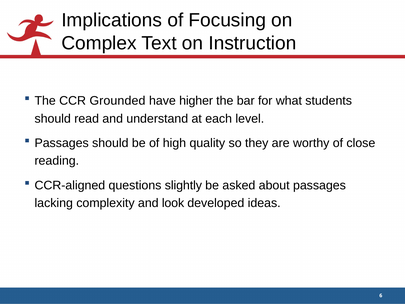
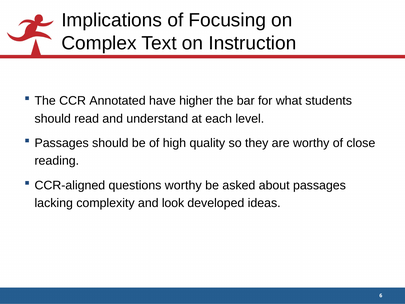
Grounded: Grounded -> Annotated
questions slightly: slightly -> worthy
